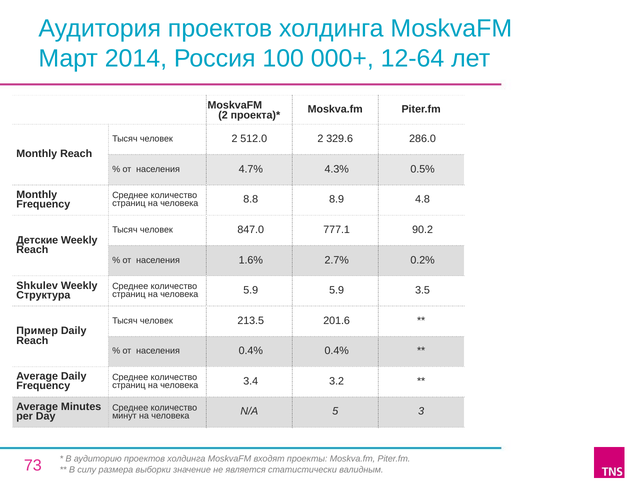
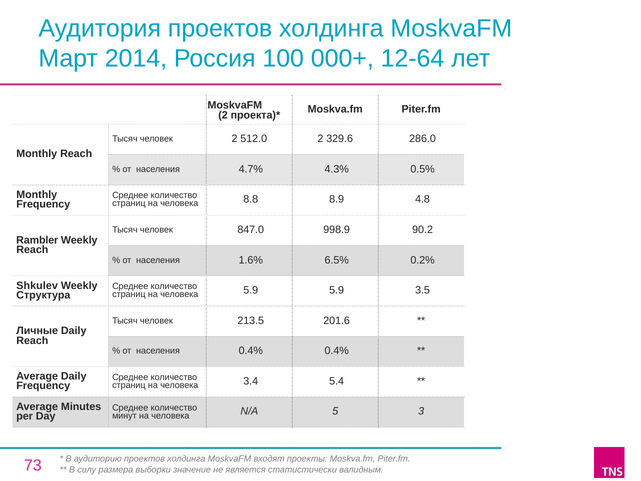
777.1: 777.1 -> 998.9
Детские: Детские -> Rambler
2.7%: 2.7% -> 6.5%
Пример: Пример -> Личные
3.2: 3.2 -> 5.4
